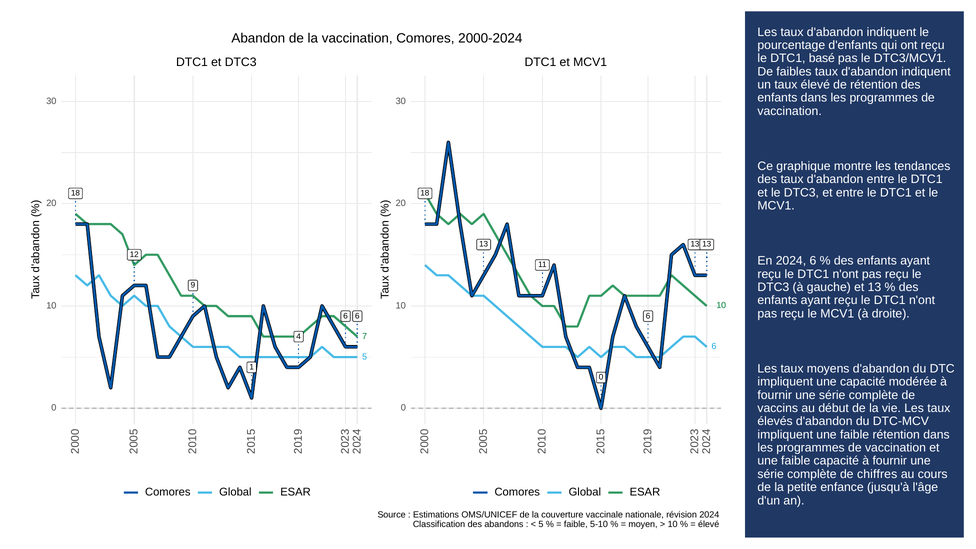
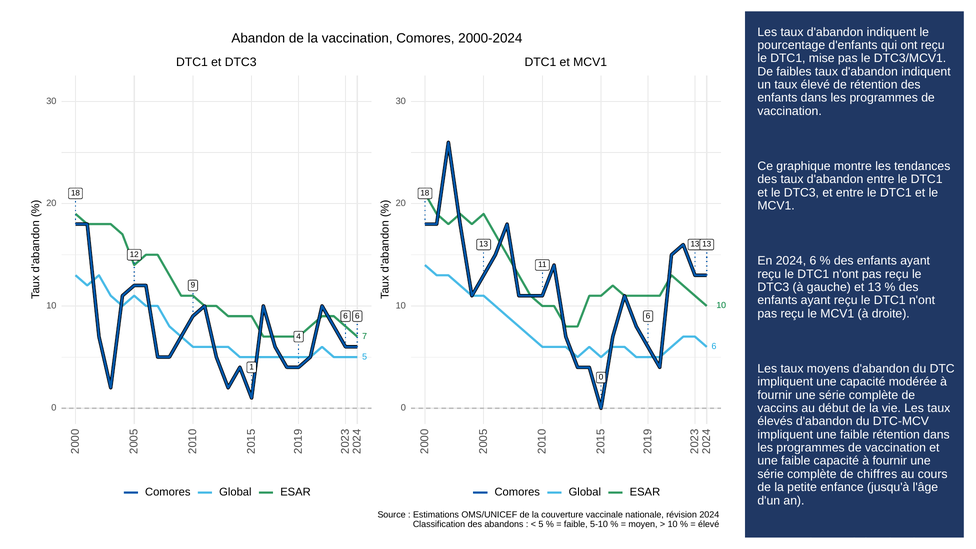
basé: basé -> mise
